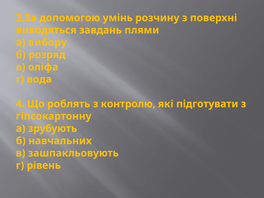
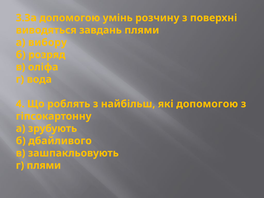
контролю: контролю -> найбільш
які підготувати: підготувати -> допомогою
навчальних: навчальних -> дбайливого
г рівень: рівень -> плями
